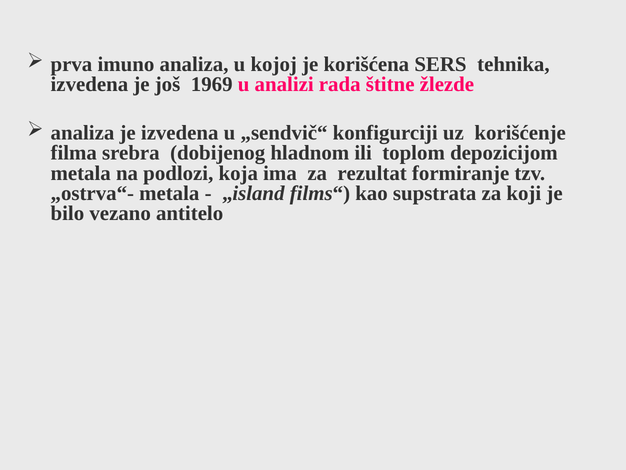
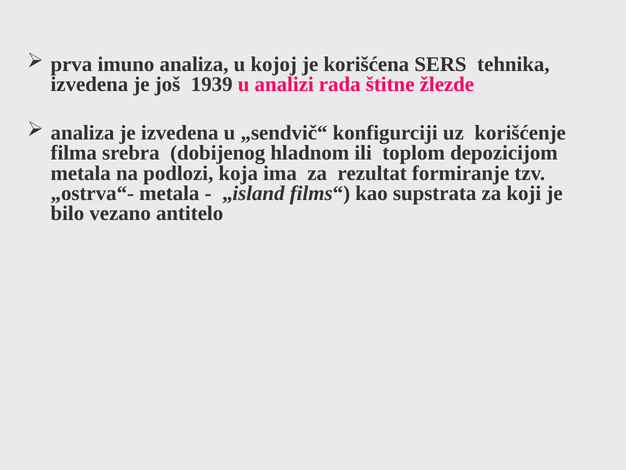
1969: 1969 -> 1939
